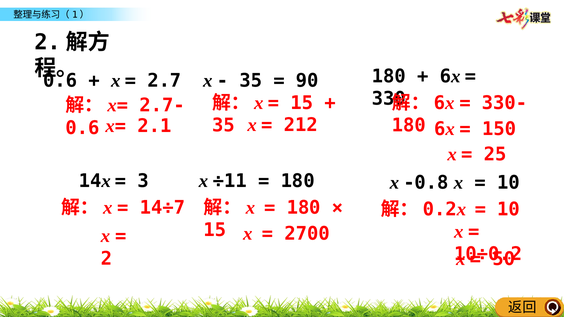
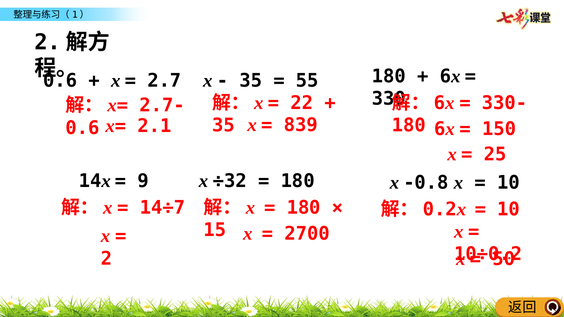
90: 90 -> 55
15 at (302, 103): 15 -> 22
212: 212 -> 839
3: 3 -> 9
÷11: ÷11 -> ÷32
